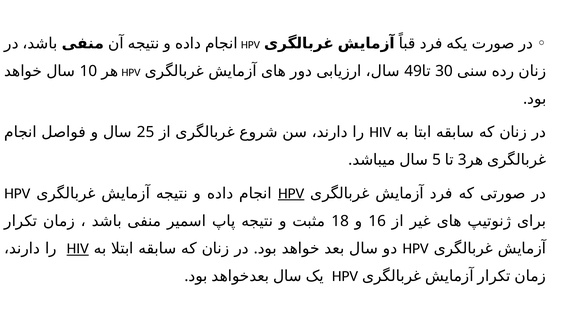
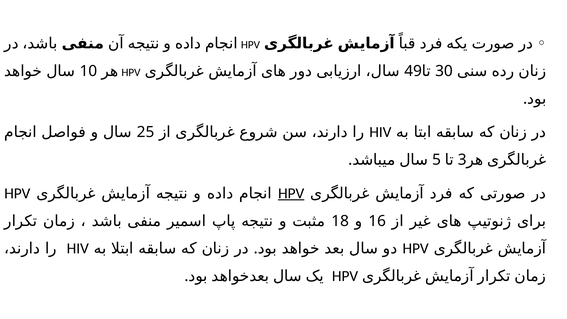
HIV at (78, 249) underline: present -> none
